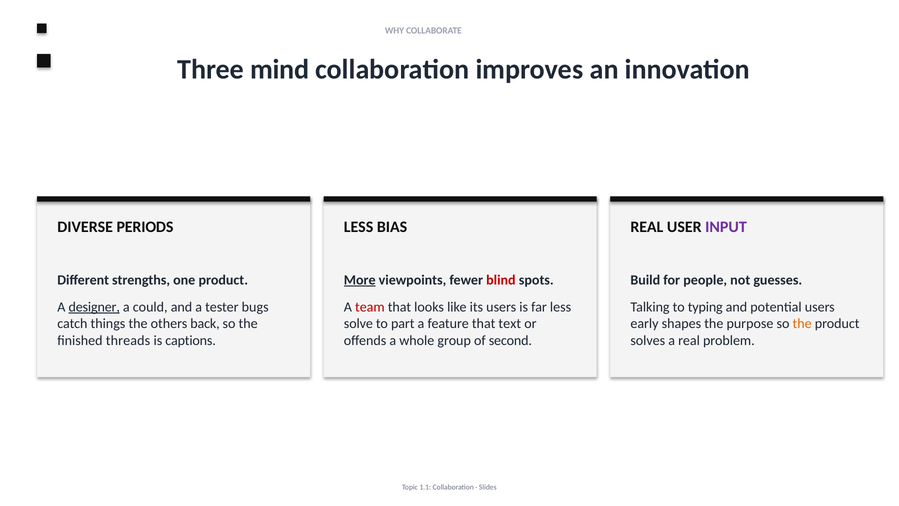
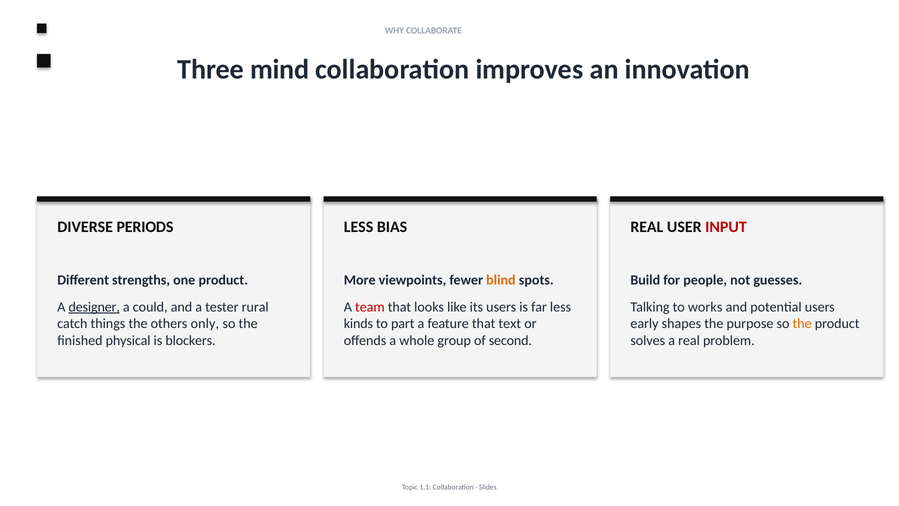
INPUT colour: purple -> red
More underline: present -> none
blind colour: red -> orange
bugs: bugs -> rural
typing: typing -> works
back: back -> only
solve: solve -> kinds
threads: threads -> physical
captions: captions -> blockers
